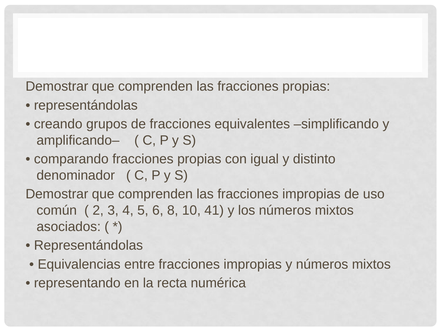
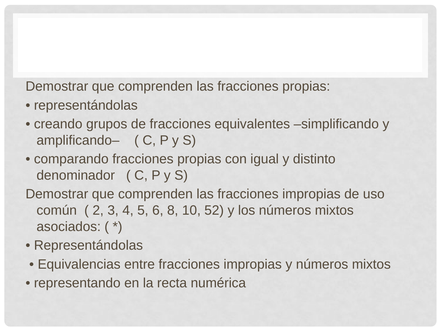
41: 41 -> 52
